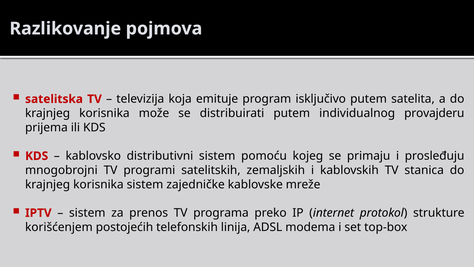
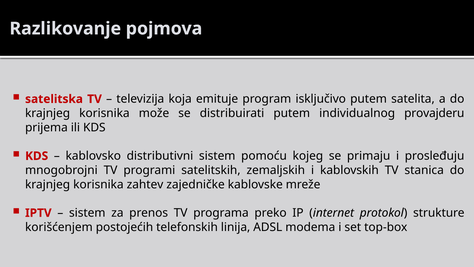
korisnika sistem: sistem -> zahtev
